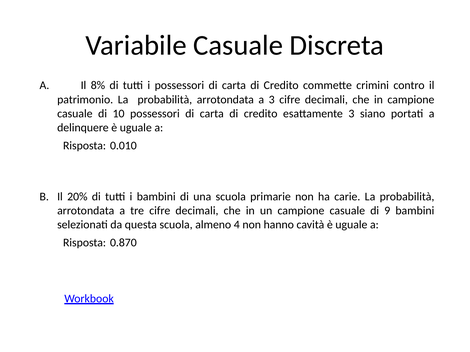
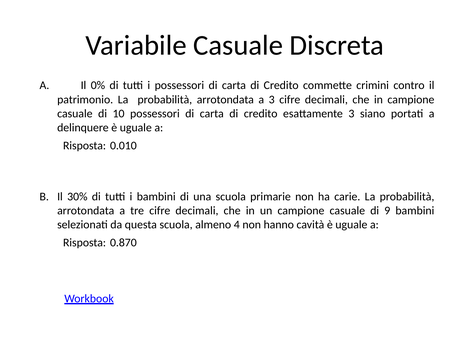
8%: 8% -> 0%
20%: 20% -> 30%
